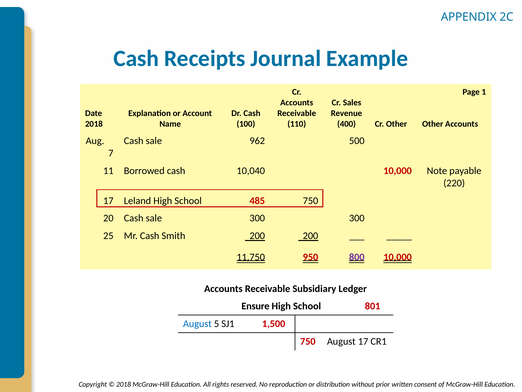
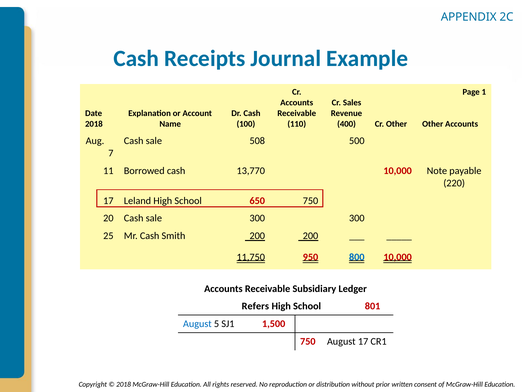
962: 962 -> 508
10,040: 10,040 -> 13,770
485: 485 -> 650
800 colour: purple -> blue
Ensure: Ensure -> Refers
